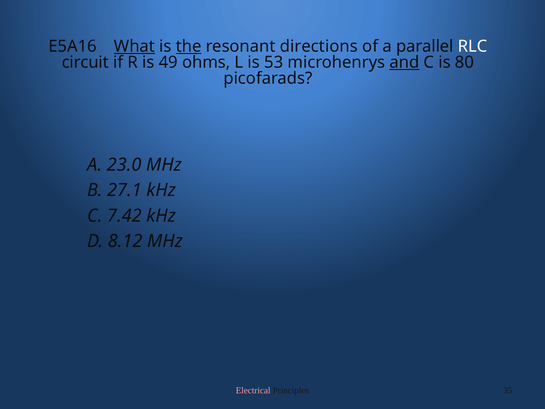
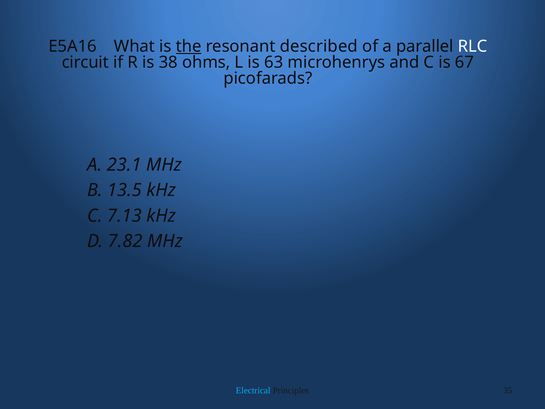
What underline: present -> none
directions: directions -> described
49: 49 -> 38
53: 53 -> 63
and underline: present -> none
80: 80 -> 67
23.0: 23.0 -> 23.1
27.1: 27.1 -> 13.5
7.42: 7.42 -> 7.13
8.12: 8.12 -> 7.82
Electrical colour: pink -> light blue
